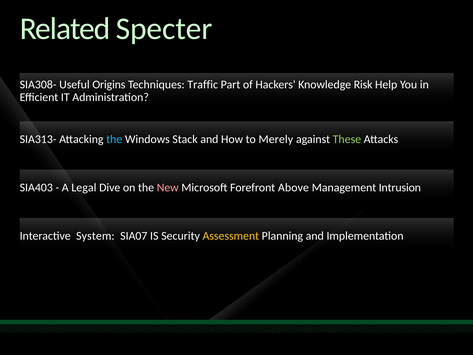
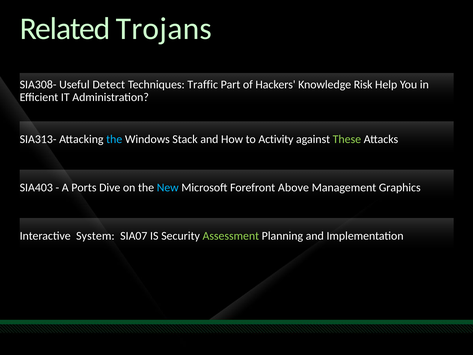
Specter: Specter -> Trojans
Origins: Origins -> Detect
Merely: Merely -> Activity
Legal: Legal -> Ports
New colour: pink -> light blue
Intrusion: Intrusion -> Graphics
Assessment colour: yellow -> light green
